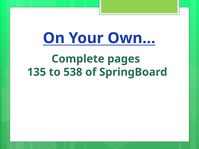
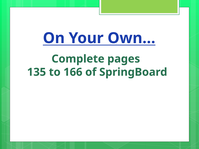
538: 538 -> 166
